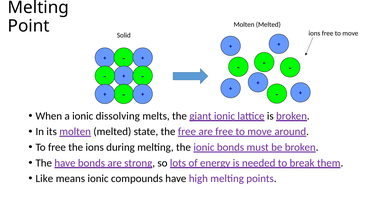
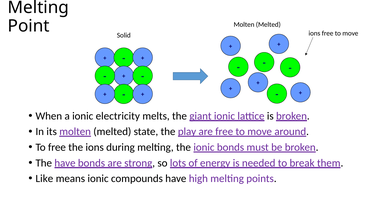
dissolving: dissolving -> electricity
the free: free -> play
